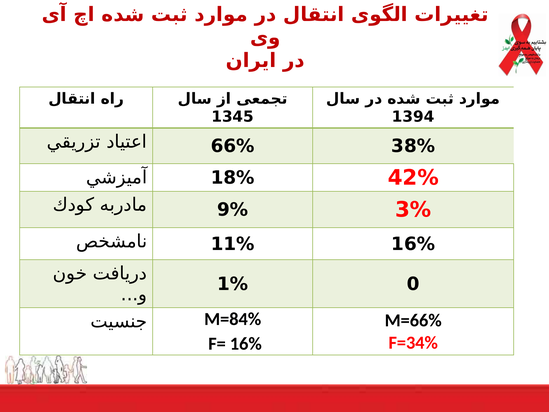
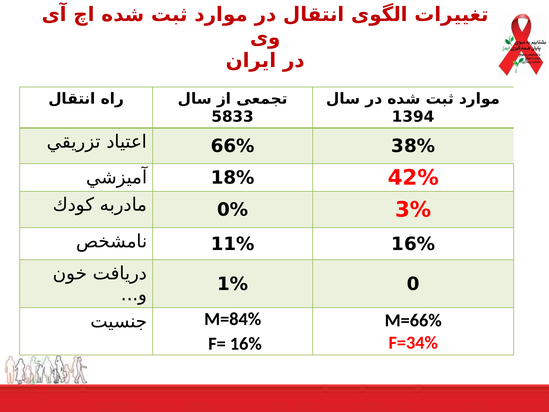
1345: 1345 -> 5833
9%: 9% -> 0%
